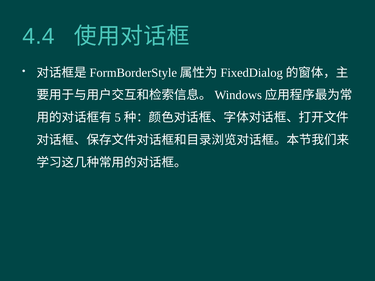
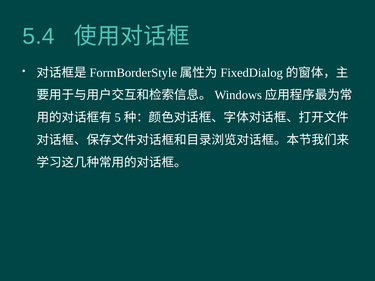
4.4: 4.4 -> 5.4
